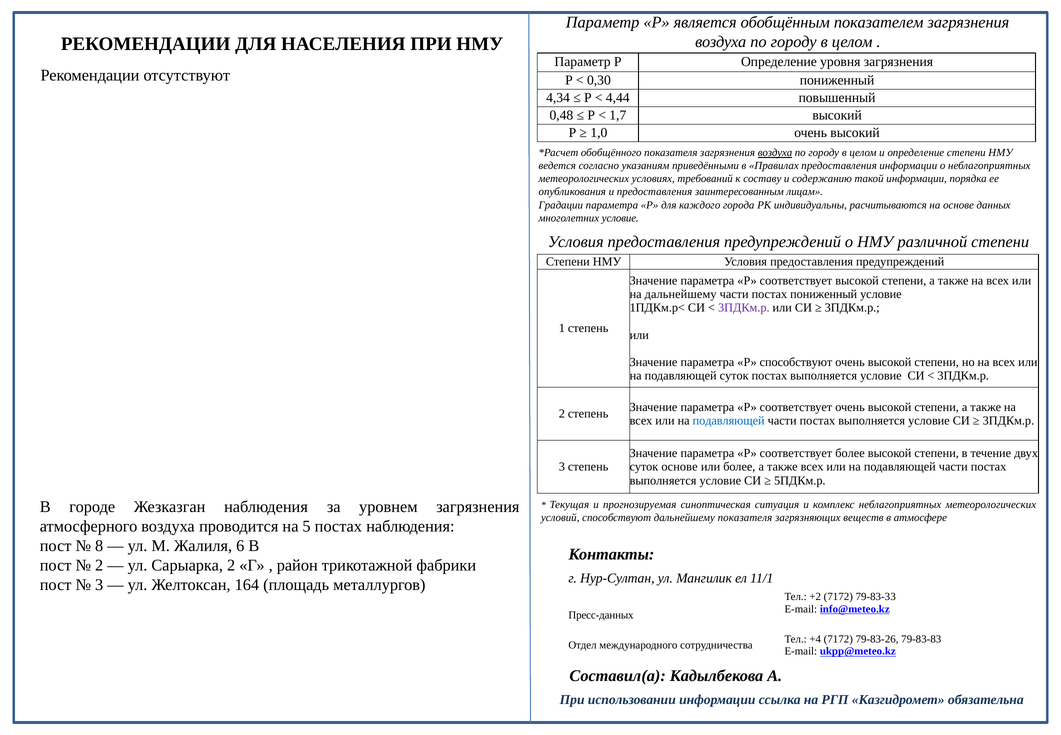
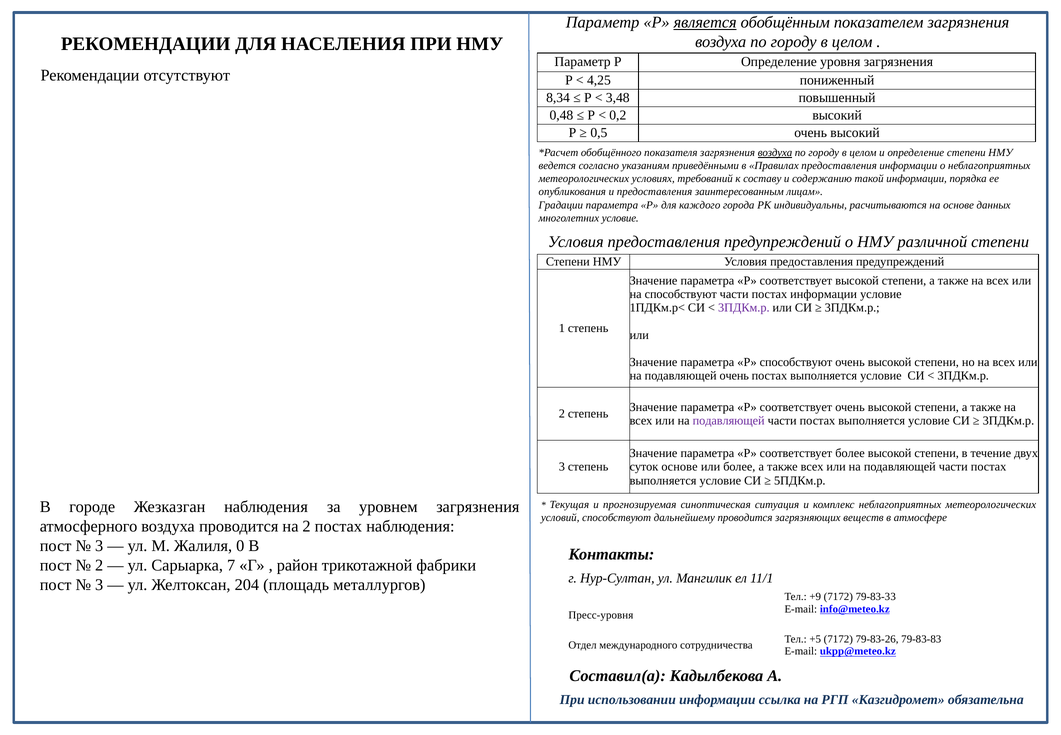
является underline: none -> present
0,30: 0,30 -> 4,25
4,34: 4,34 -> 8,34
4,44: 4,44 -> 3,48
1,7: 1,7 -> 0,2
1,0: 1,0 -> 0,5
на дальнейшему: дальнейшему -> способствуют
постах пониженный: пониженный -> информации
подавляющей суток: суток -> очень
подавляющей at (729, 420) colour: blue -> purple
дальнейшему показателя: показателя -> проводится
на 5: 5 -> 2
8 at (99, 546): 8 -> 3
6: 6 -> 0
Сарыарка 2: 2 -> 7
164: 164 -> 204
+2: +2 -> +9
Пресс-данных: Пресс-данных -> Пресс-уровня
+4: +4 -> +5
